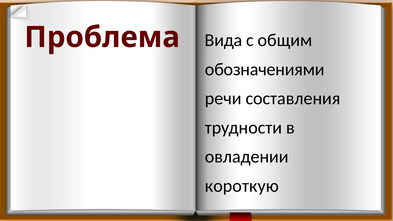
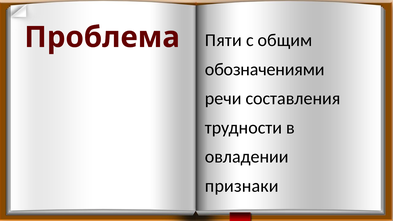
Вида: Вида -> Пяти
короткую: короткую -> признаки
